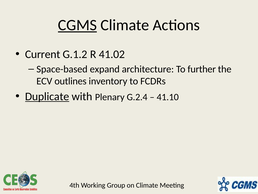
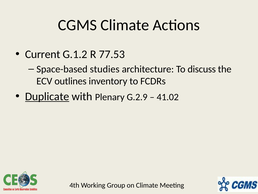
CGMS underline: present -> none
41.02: 41.02 -> 77.53
expand: expand -> studies
further: further -> discuss
G.2.4: G.2.4 -> G.2.9
41.10: 41.10 -> 41.02
